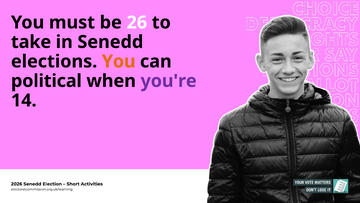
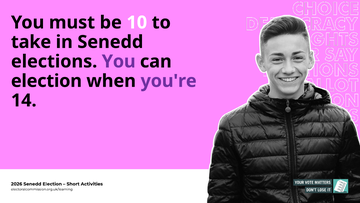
26: 26 -> 10
You at (119, 61) colour: orange -> purple
political at (46, 81): political -> election
